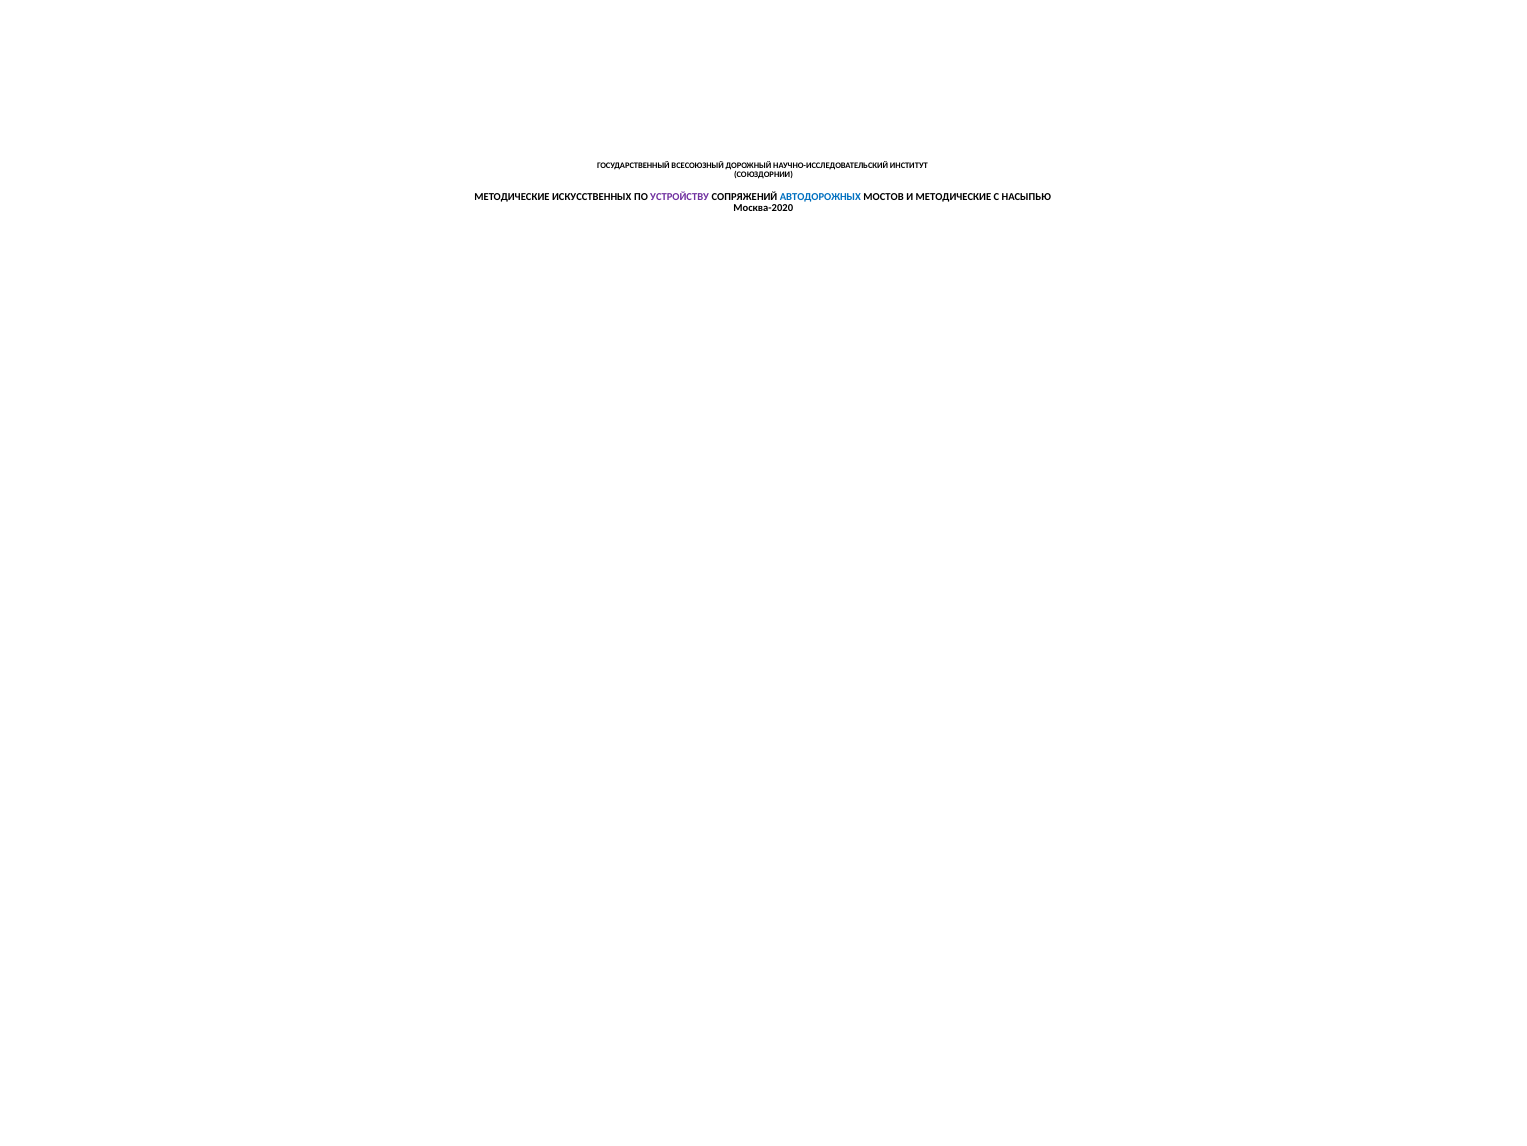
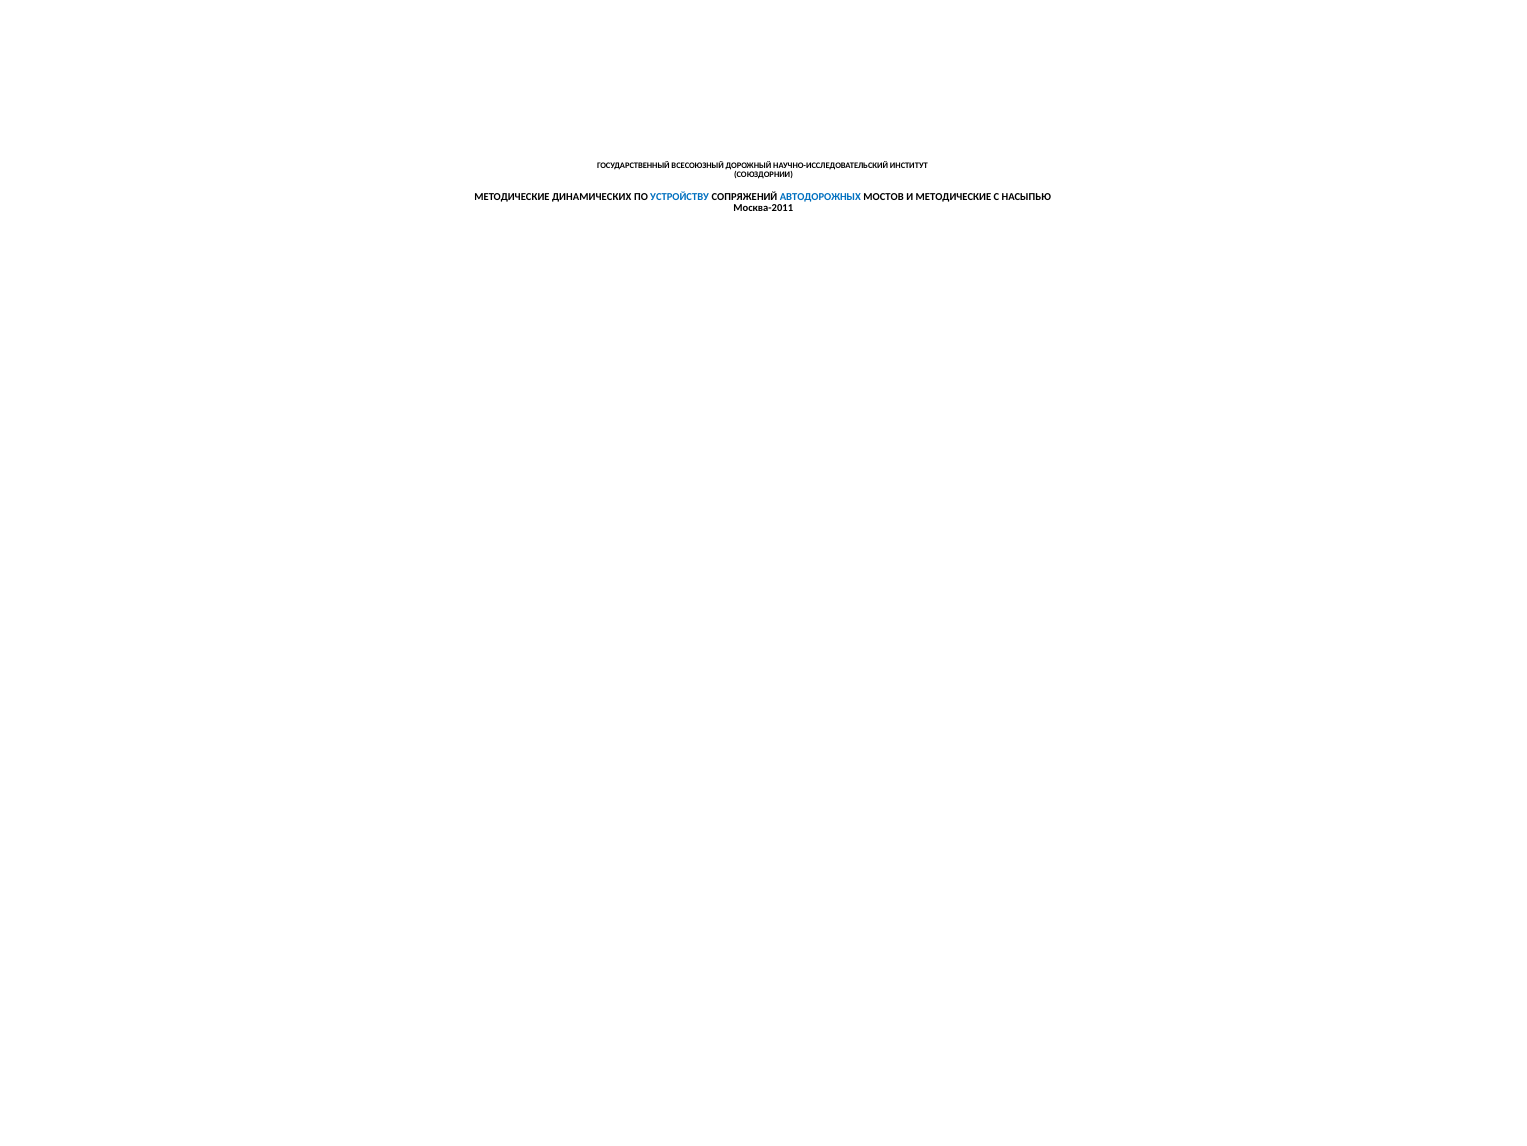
ИСКУССТВЕННЫХ: ИСКУССТВЕННЫХ -> ДИНАМИЧЕСКИХ
УСТРОЙСТВУ colour: purple -> blue
Москва-2020: Москва-2020 -> Москва-2011
